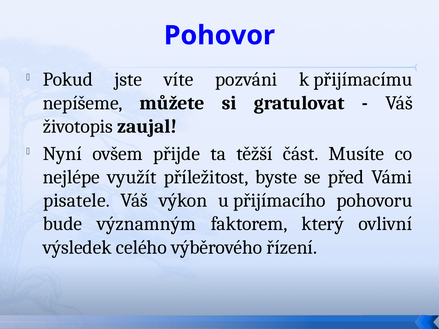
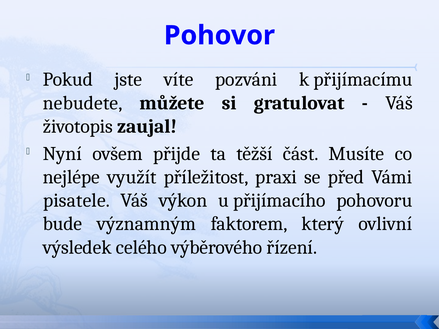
nepíšeme: nepíšeme -> nebudete
byste: byste -> praxi
